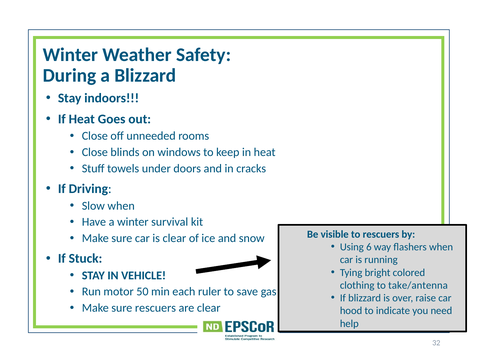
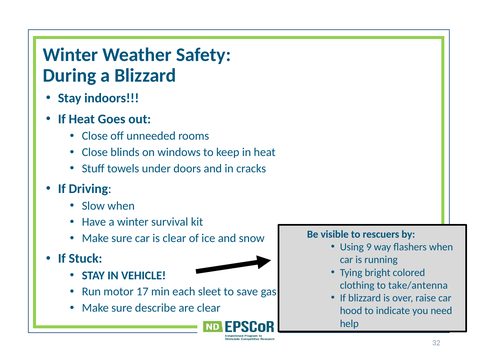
6: 6 -> 9
50: 50 -> 17
ruler: ruler -> sleet
sure rescuers: rescuers -> describe
